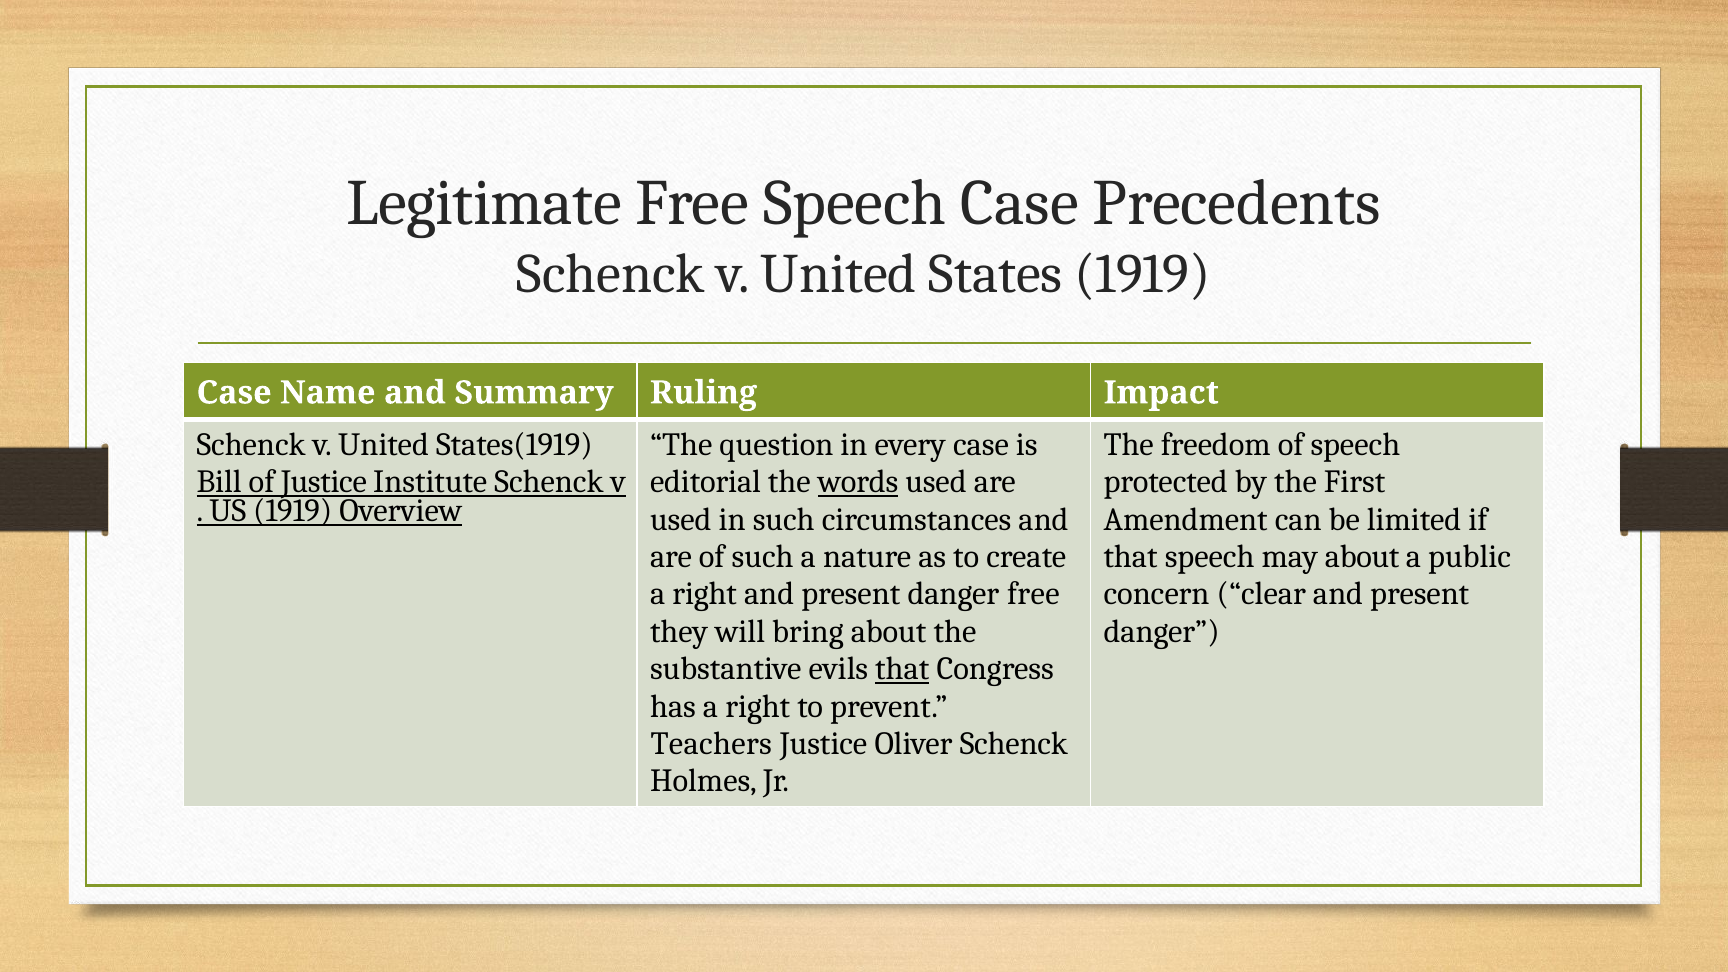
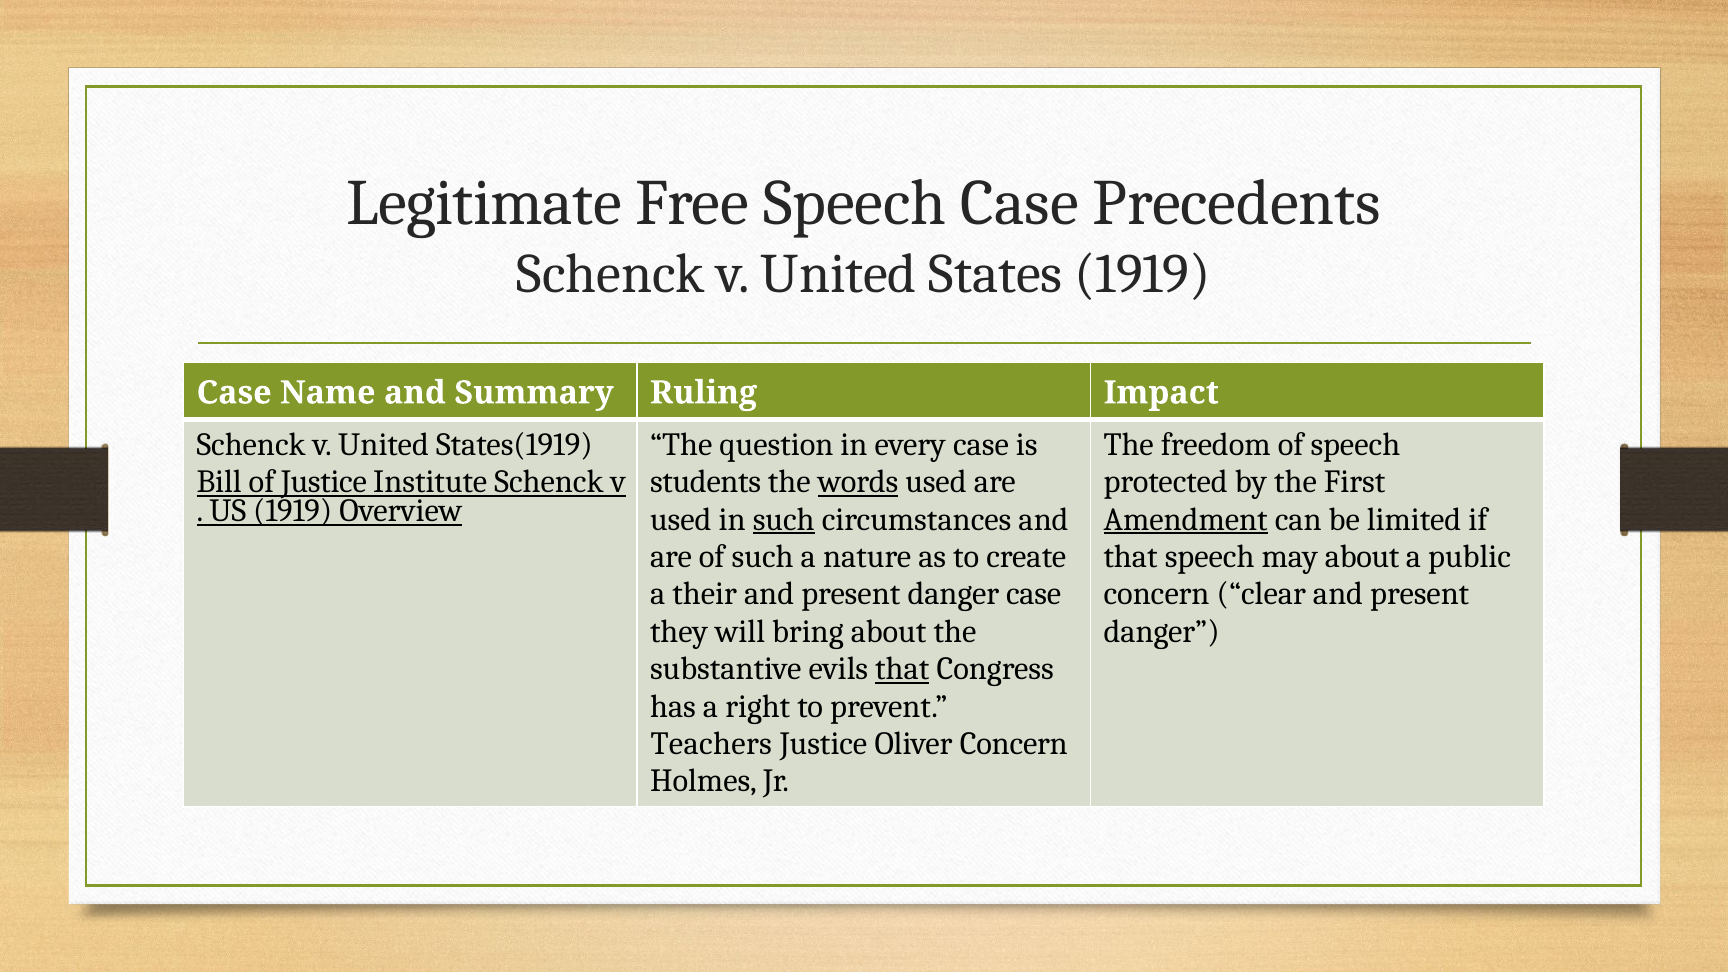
editorial: editorial -> students
such at (784, 519) underline: none -> present
Amendment underline: none -> present
right at (705, 594): right -> their
danger free: free -> case
Oliver Schenck: Schenck -> Concern
